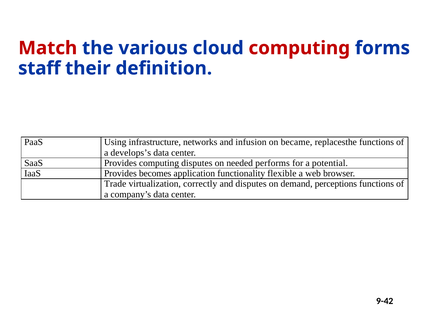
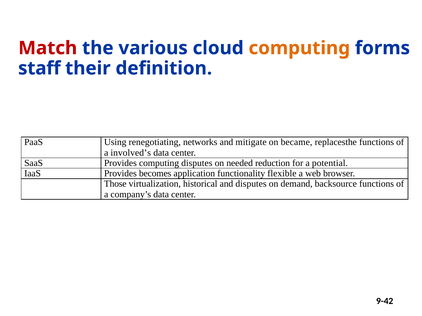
computing at (299, 48) colour: red -> orange
infrastructure: infrastructure -> renegotiating
infusion: infusion -> mitigate
develops’s: develops’s -> involved’s
performs: performs -> reduction
Trade: Trade -> Those
correctly: correctly -> historical
perceptions: perceptions -> backsource
